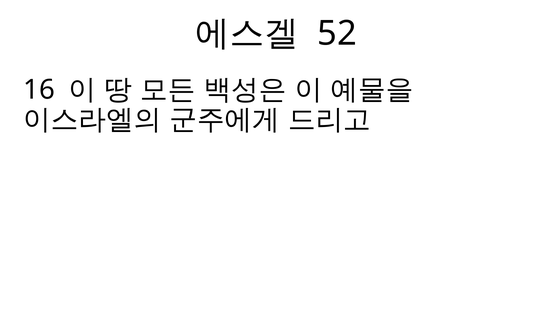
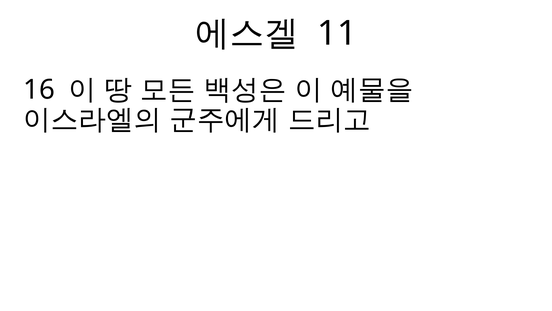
52: 52 -> 11
